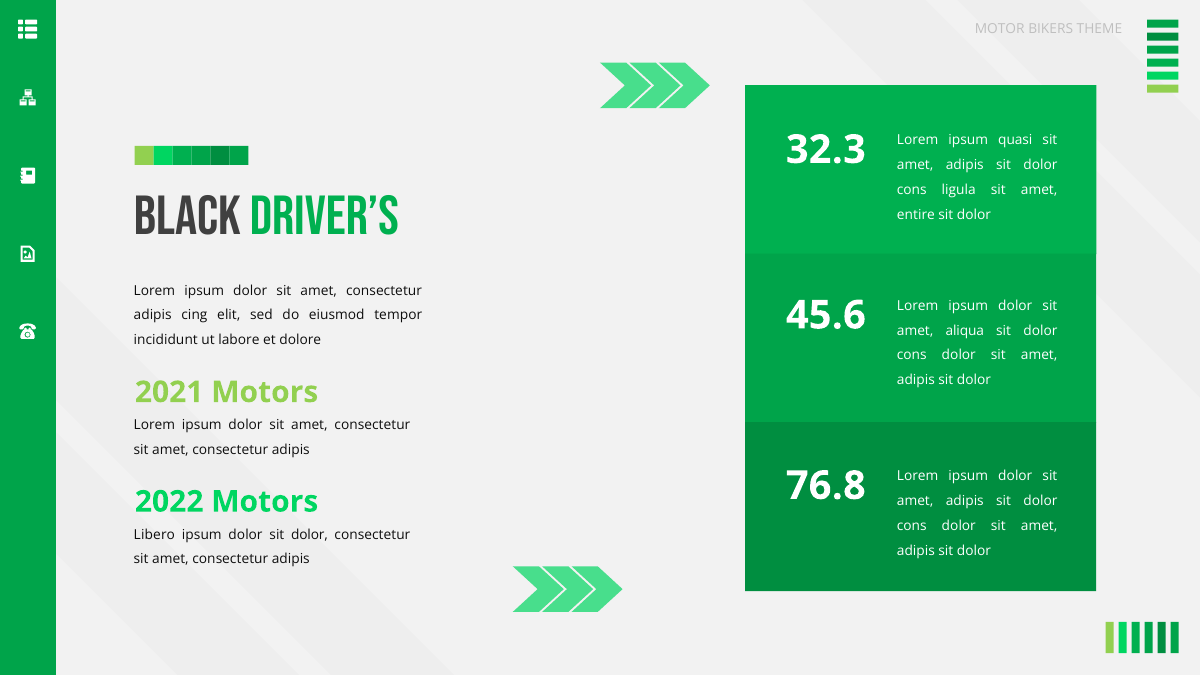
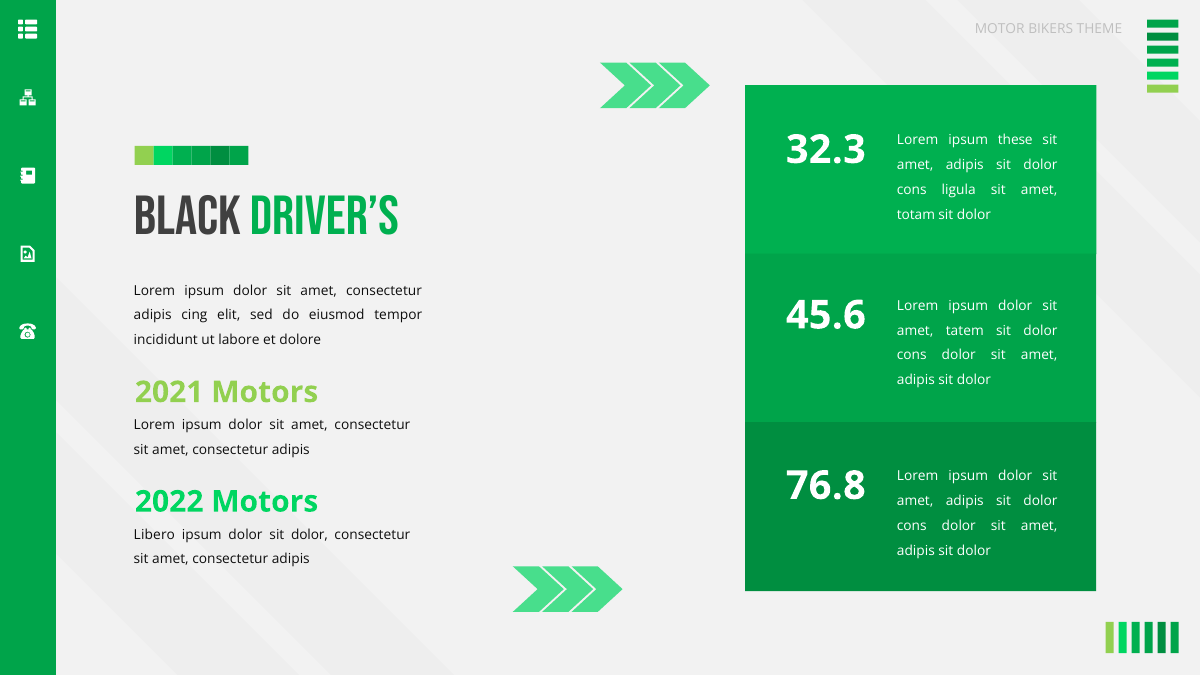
quasi: quasi -> these
entire: entire -> totam
aliqua: aliqua -> tatem
